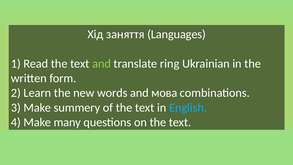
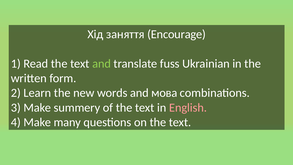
Languages: Languages -> Encourage
ring: ring -> fuss
English colour: light blue -> pink
